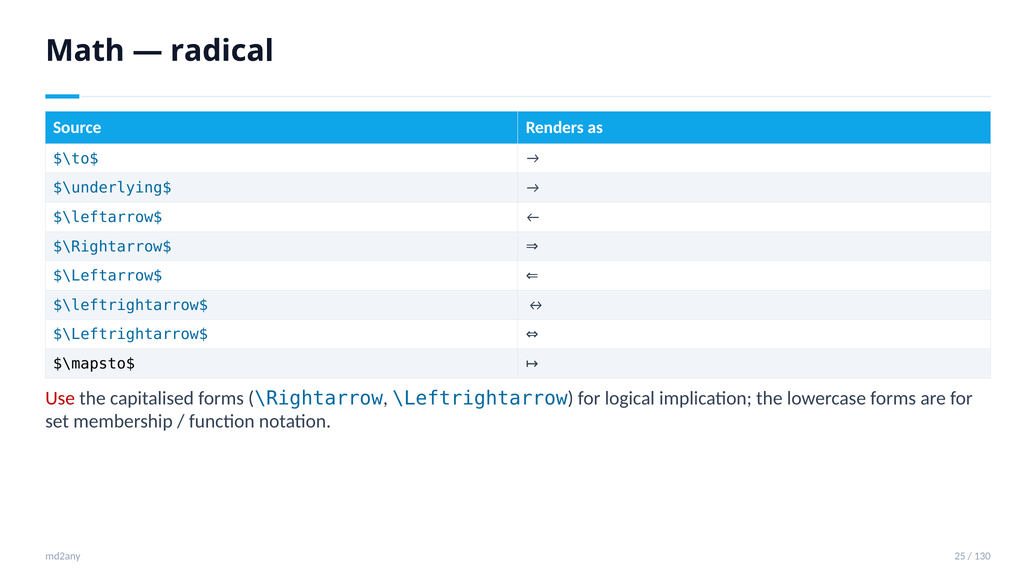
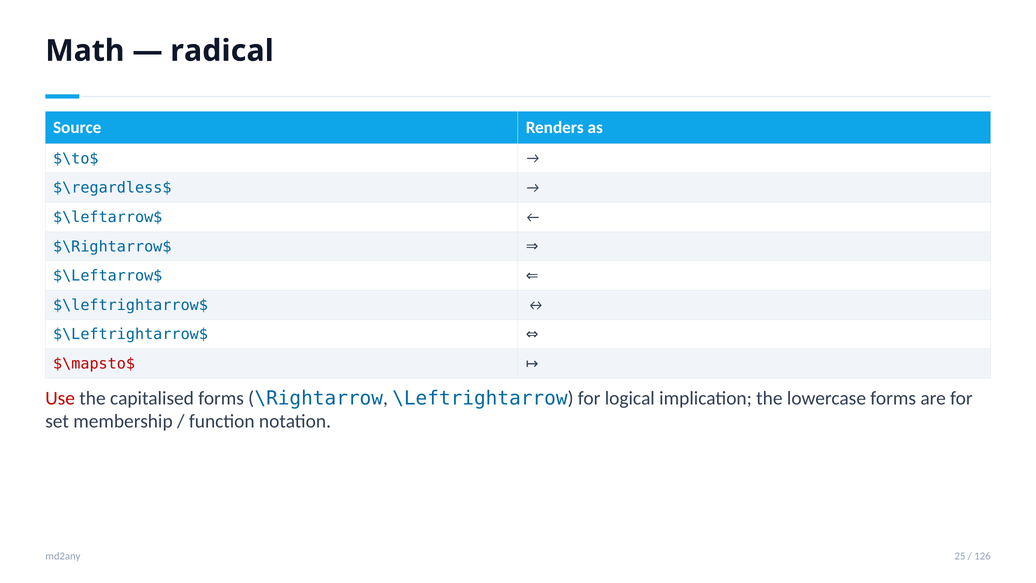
$\underlying$: $\underlying$ -> $\regardless$
$\mapsto$ colour: black -> red
130: 130 -> 126
